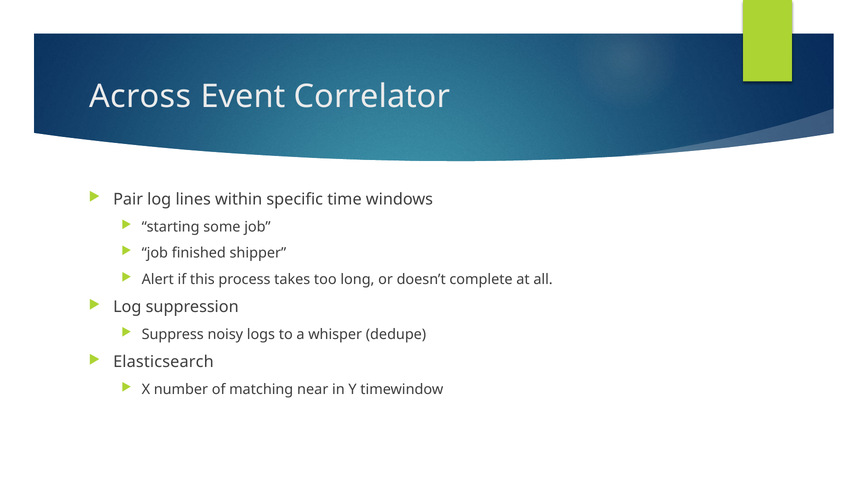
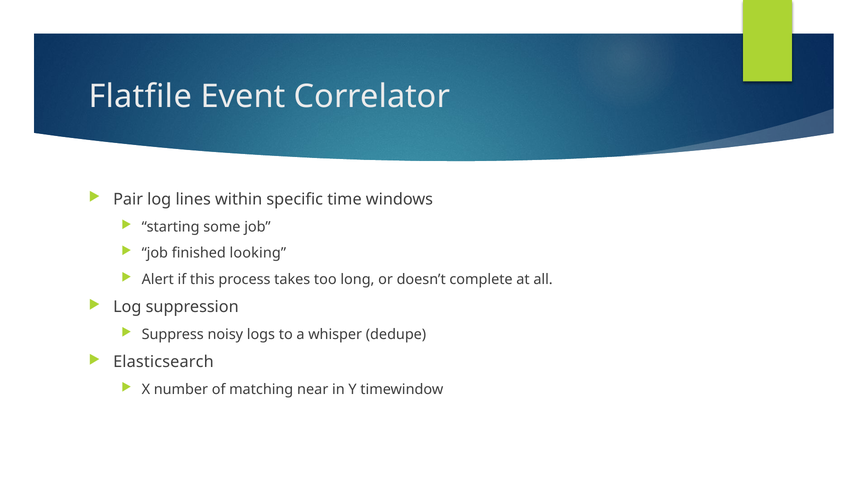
Across: Across -> Flatfile
shipper: shipper -> looking
